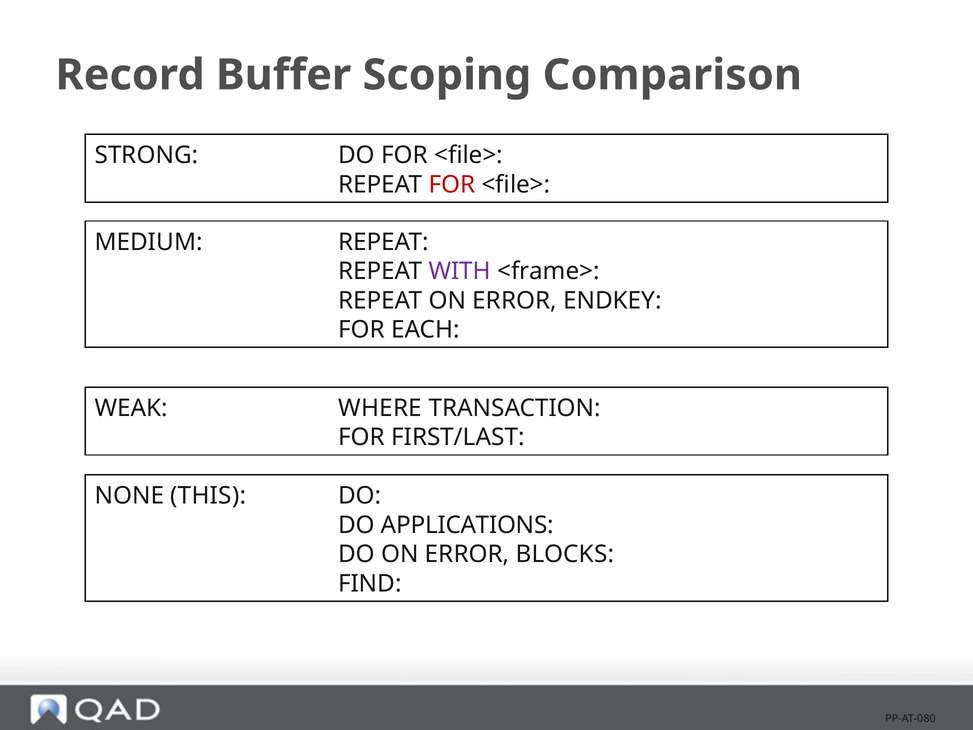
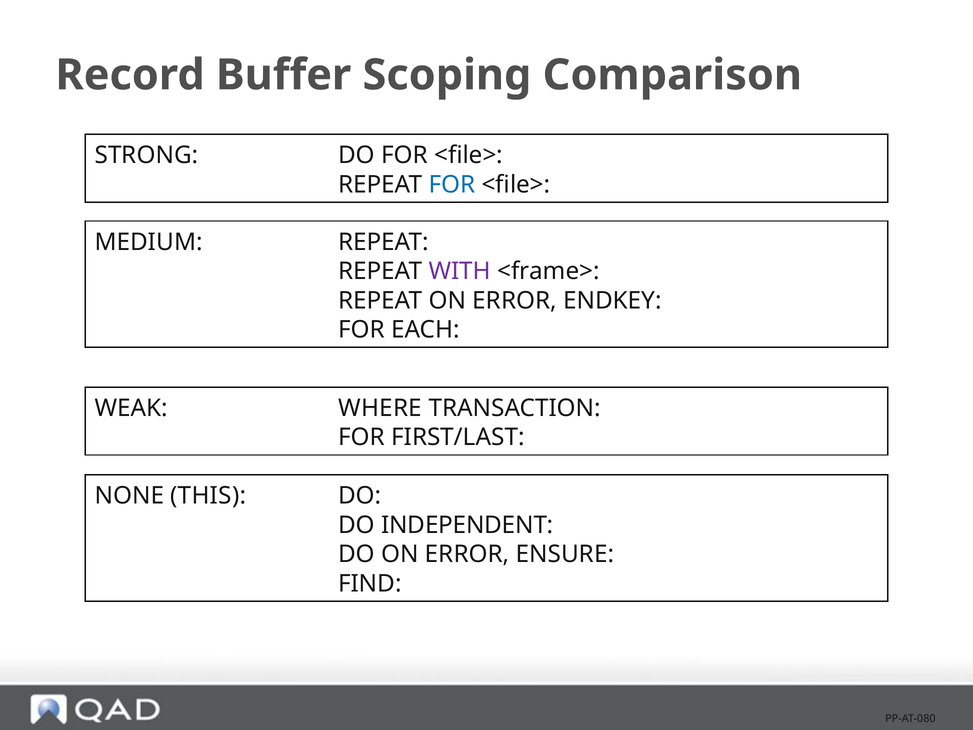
FOR at (452, 185) colour: red -> blue
APPLICATIONS: APPLICATIONS -> INDEPENDENT
BLOCKS: BLOCKS -> ENSURE
